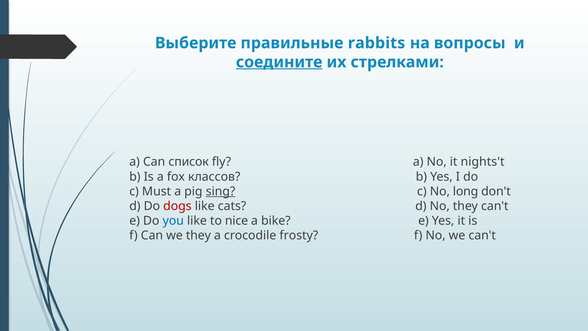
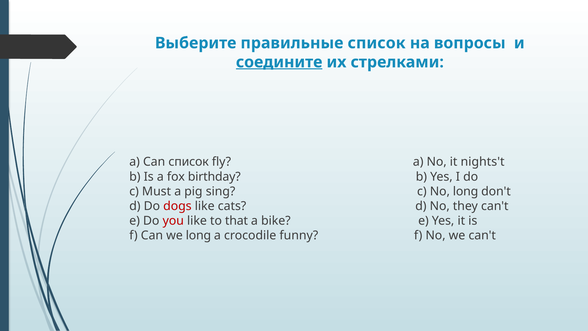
правильные rabbits: rabbits -> список
классов: классов -> birthday
sing underline: present -> none
you colour: blue -> red
nice: nice -> that
we they: they -> long
frosty: frosty -> funny
